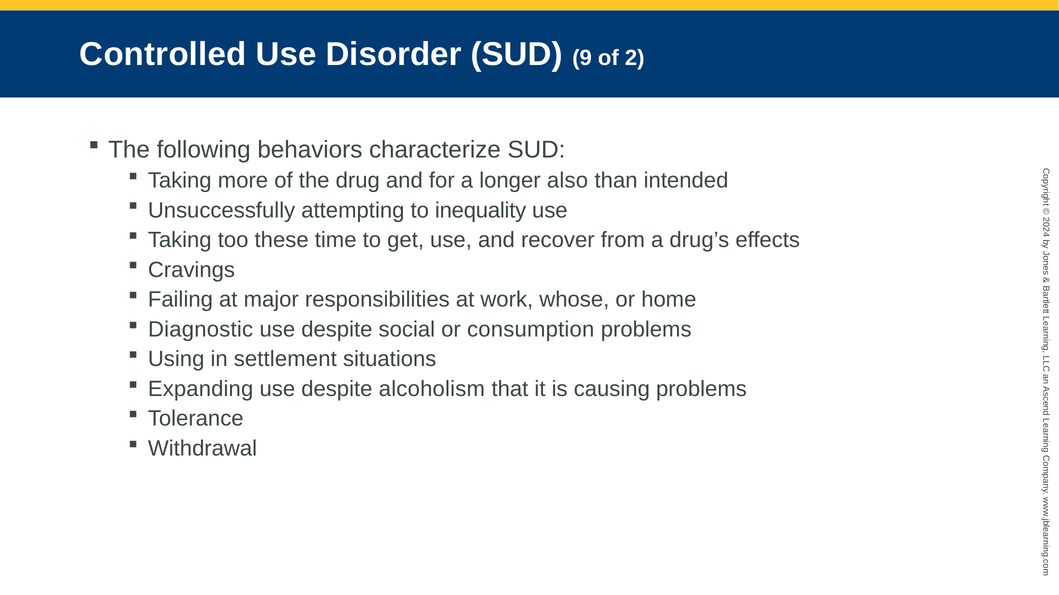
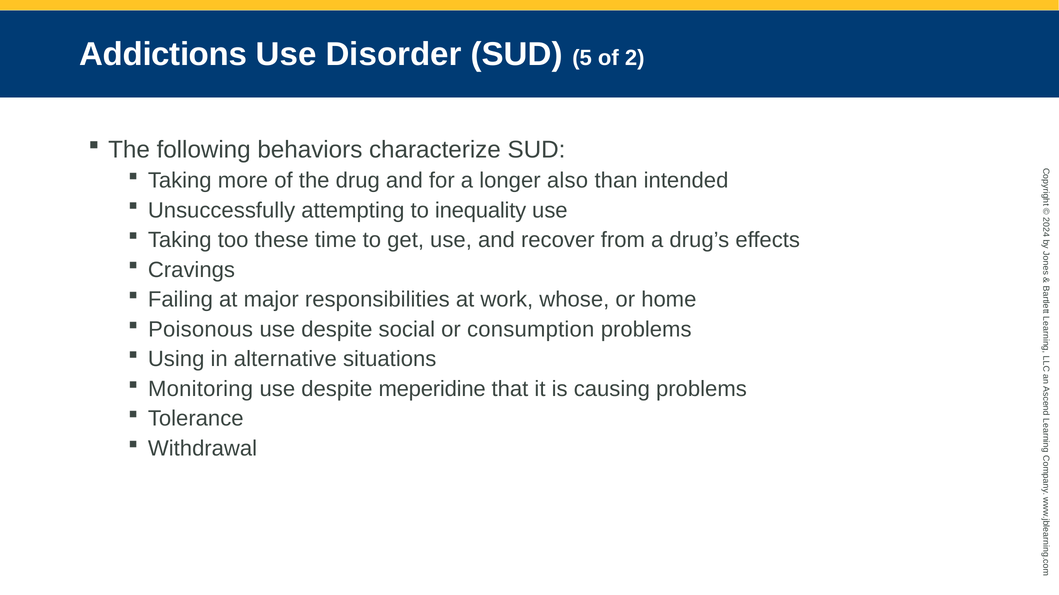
Controlled: Controlled -> Addictions
9: 9 -> 5
Diagnostic: Diagnostic -> Poisonous
settlement: settlement -> alternative
Expanding: Expanding -> Monitoring
alcoholism: alcoholism -> meperidine
